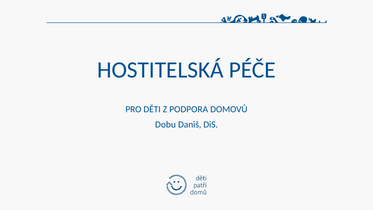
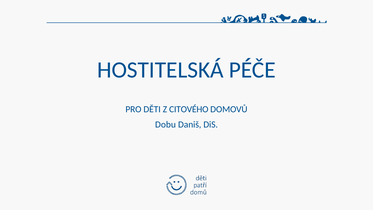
PODPORA: PODPORA -> CITOVÉHO
